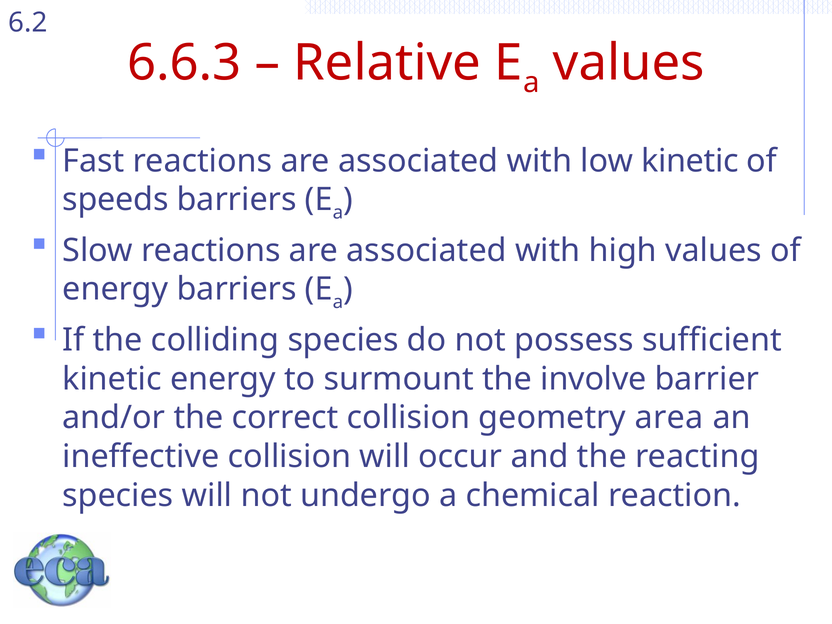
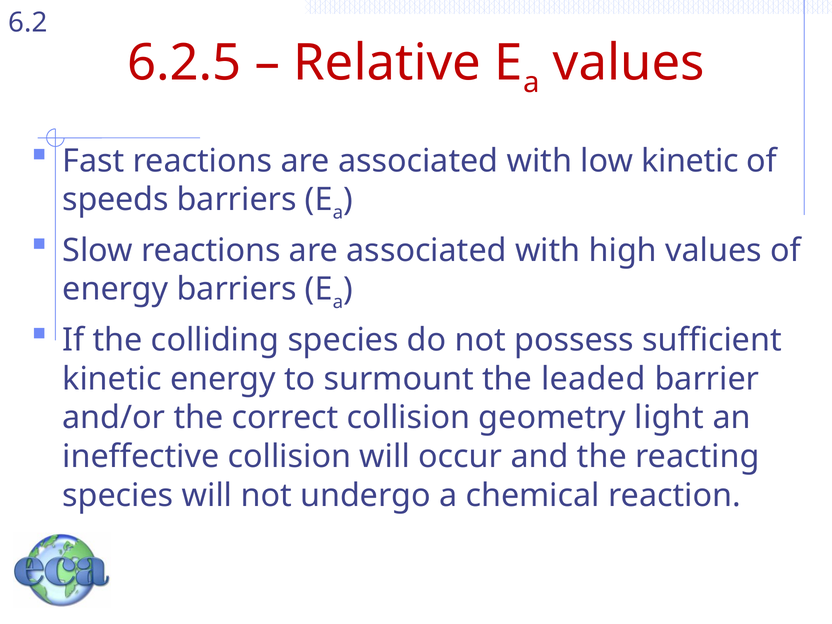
6.6.3: 6.6.3 -> 6.2.5
involve: involve -> leaded
area: area -> light
